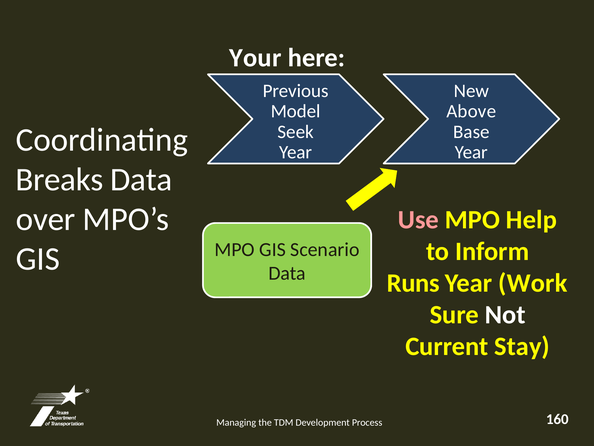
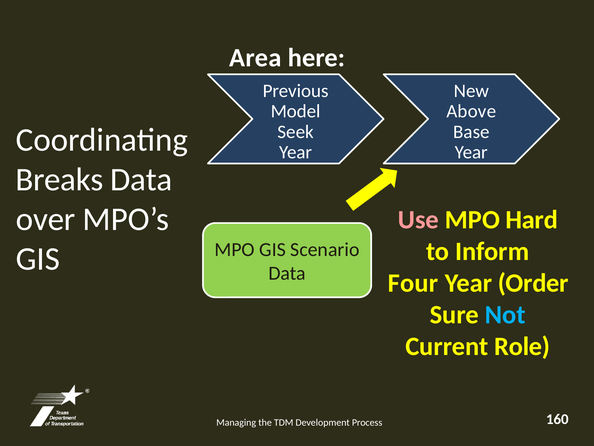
Your: Your -> Area
Help: Help -> Hard
Runs: Runs -> Four
Work: Work -> Order
Not colour: white -> light blue
Stay: Stay -> Role
